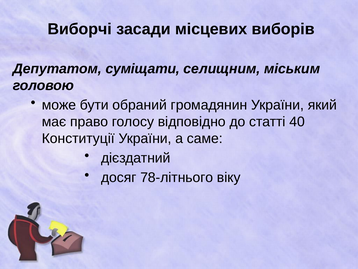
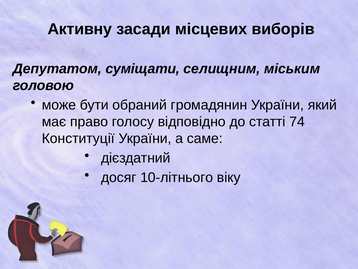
Виборчі: Виборчі -> Активну
40: 40 -> 74
78-літнього: 78-літнього -> 10-літнього
